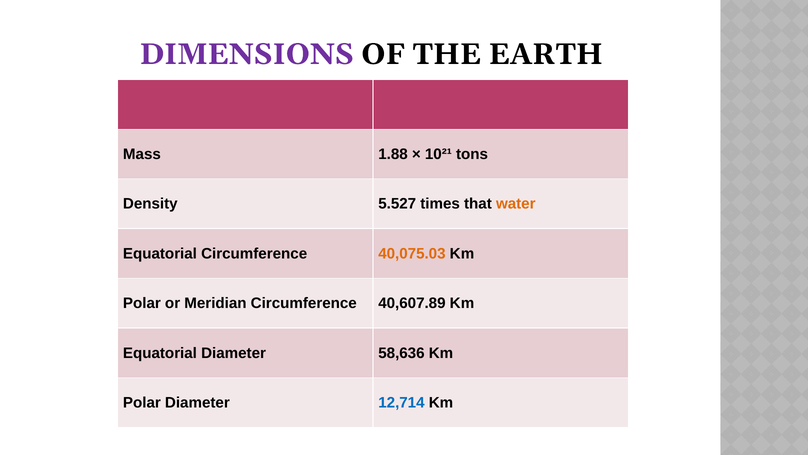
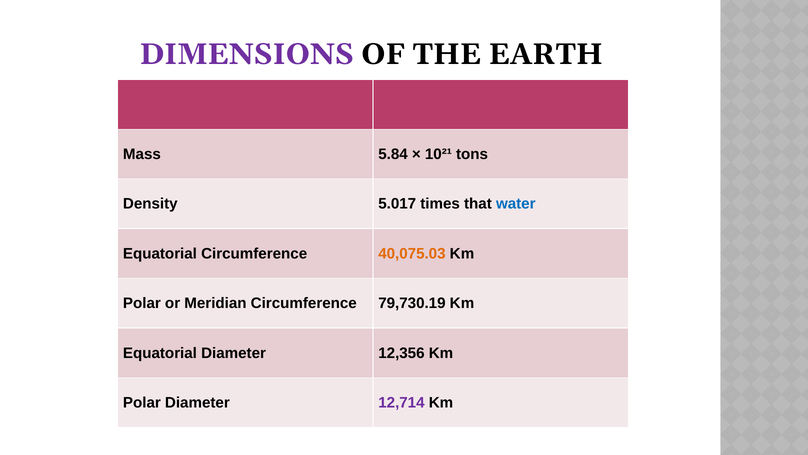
1.88: 1.88 -> 5.84
5.527: 5.527 -> 5.017
water colour: orange -> blue
40,607.89: 40,607.89 -> 79,730.19
58,636: 58,636 -> 12,356
12,714 colour: blue -> purple
